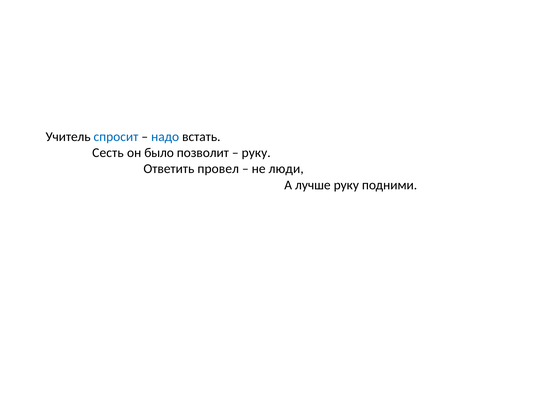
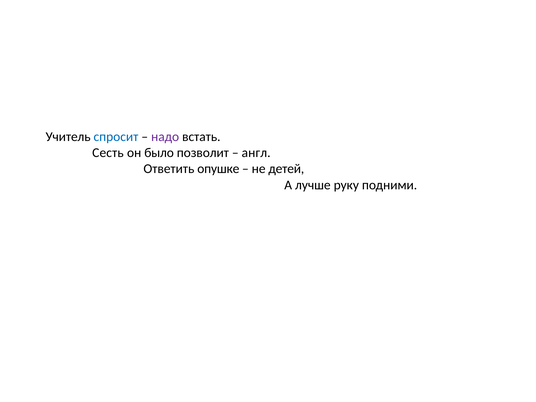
надо colour: blue -> purple
руку at (256, 153): руку -> англ
провел: провел -> опушке
люди: люди -> детей
